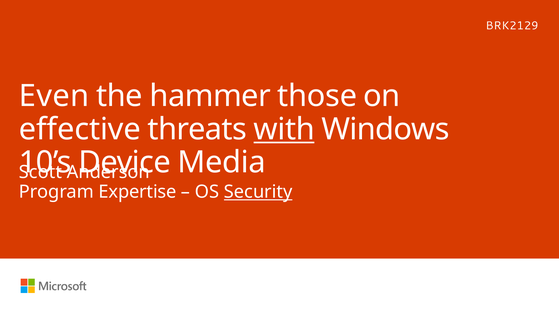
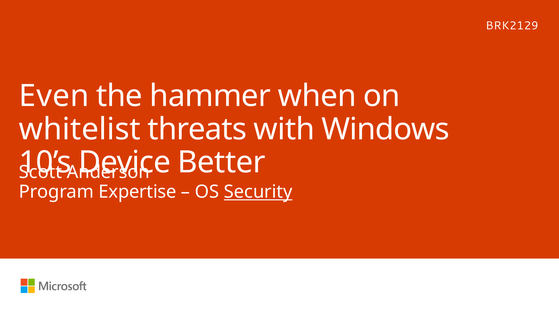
those: those -> when
effective: effective -> whitelist
with underline: present -> none
Media: Media -> Better
